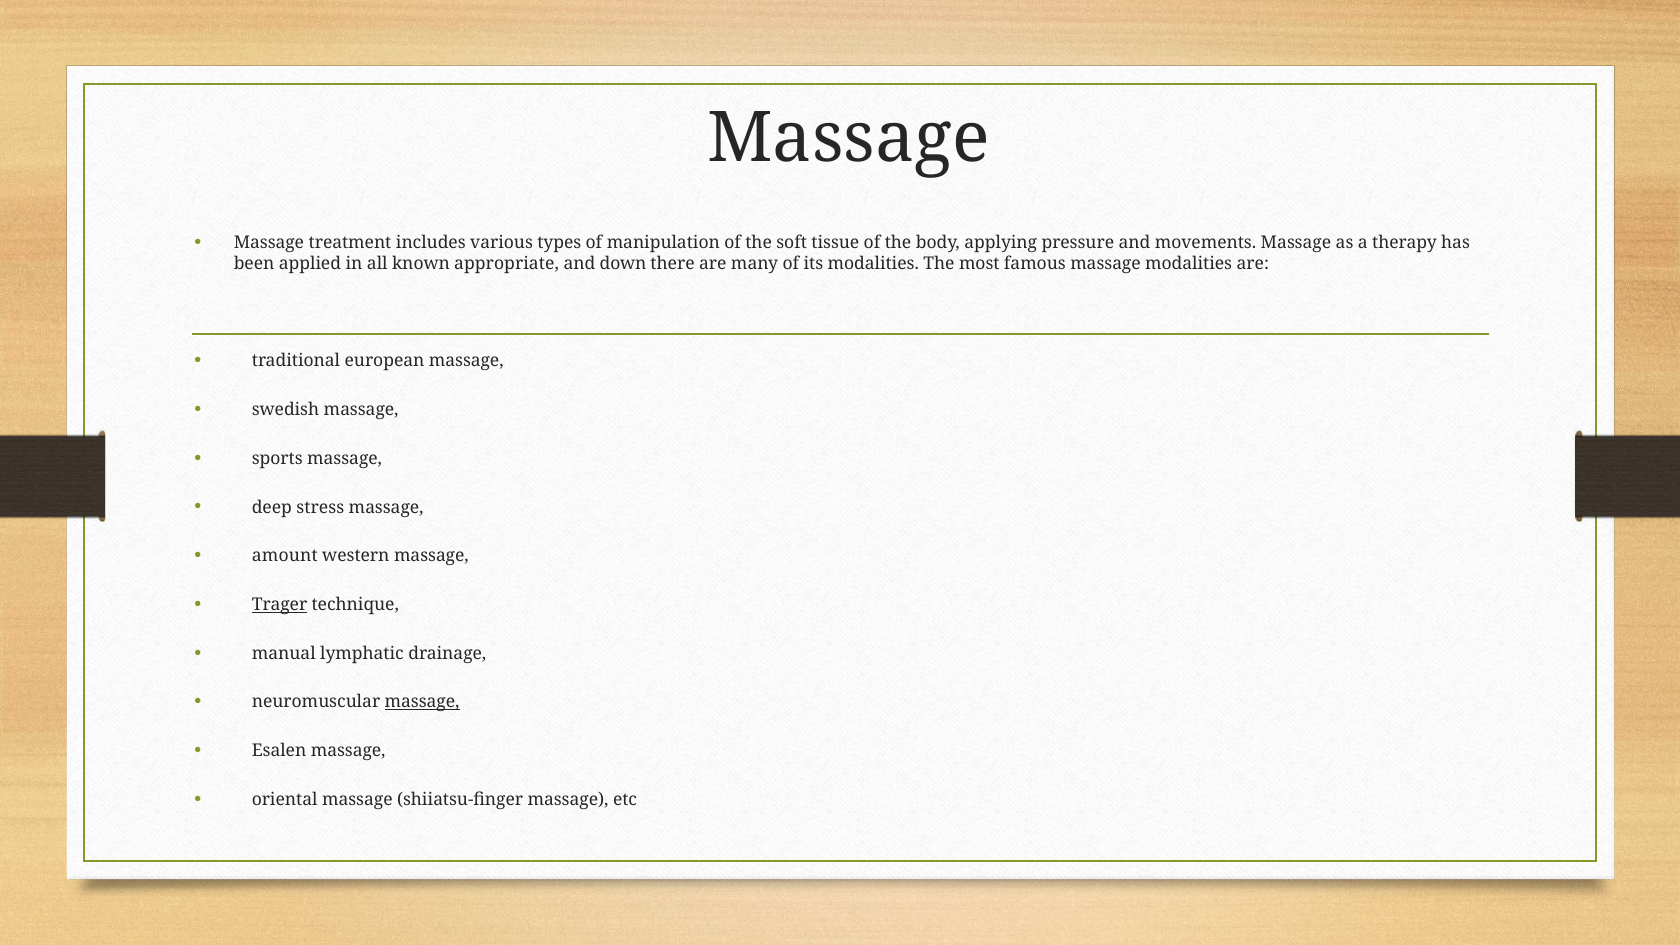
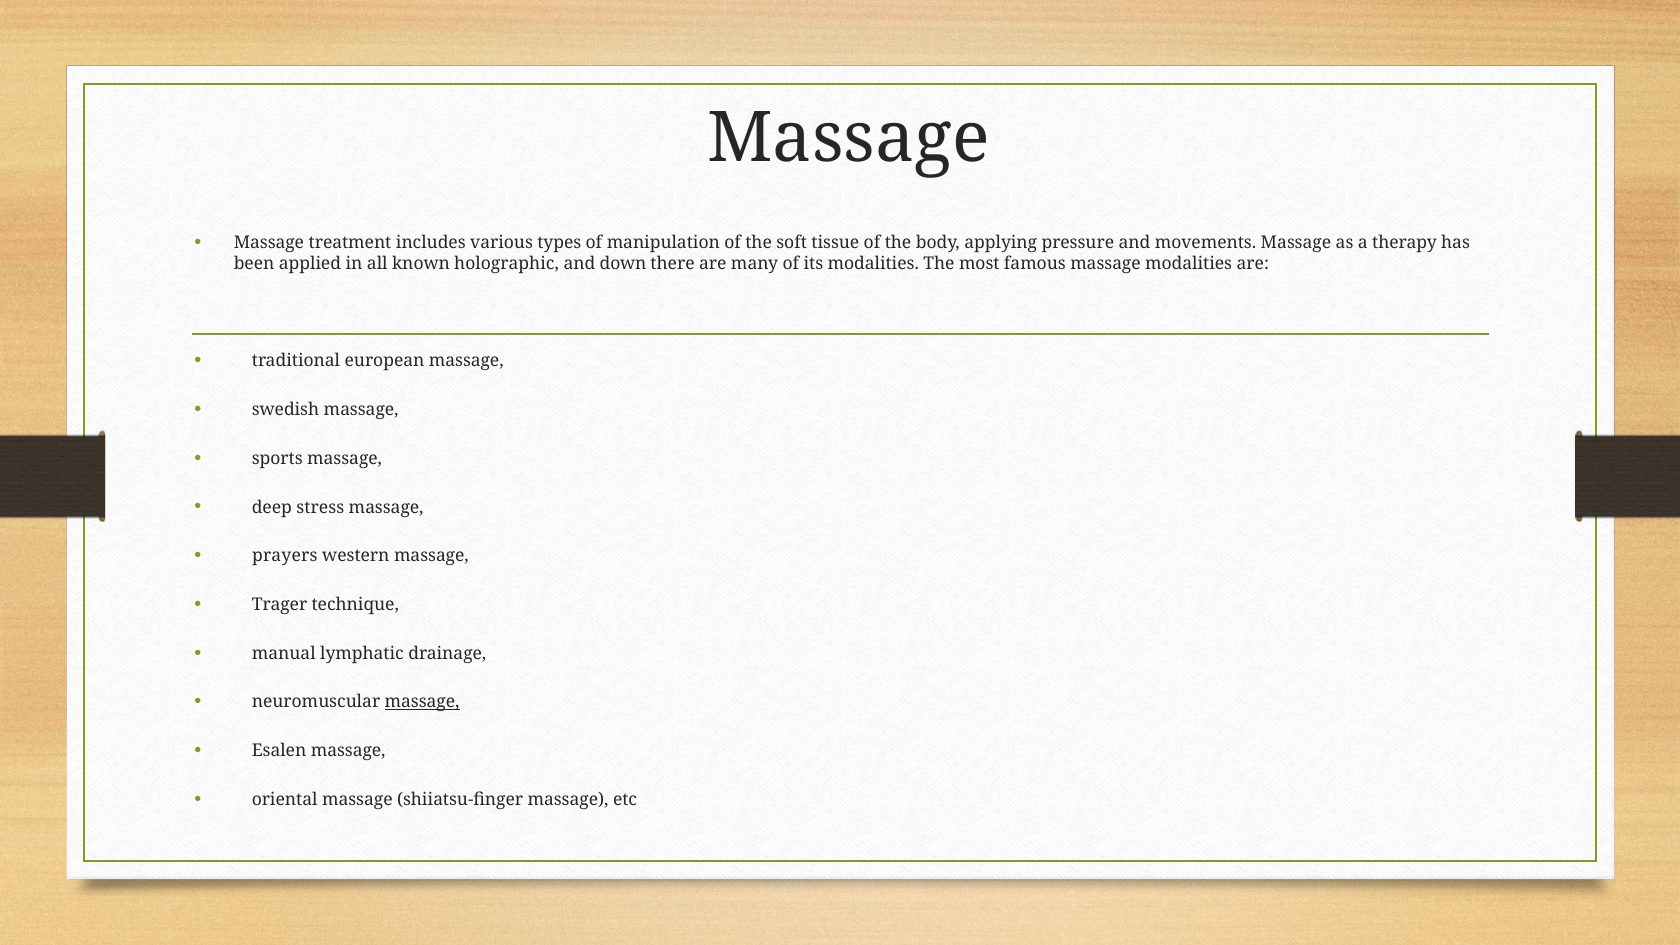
appropriate: appropriate -> holographic
amount: amount -> prayers
Trager underline: present -> none
